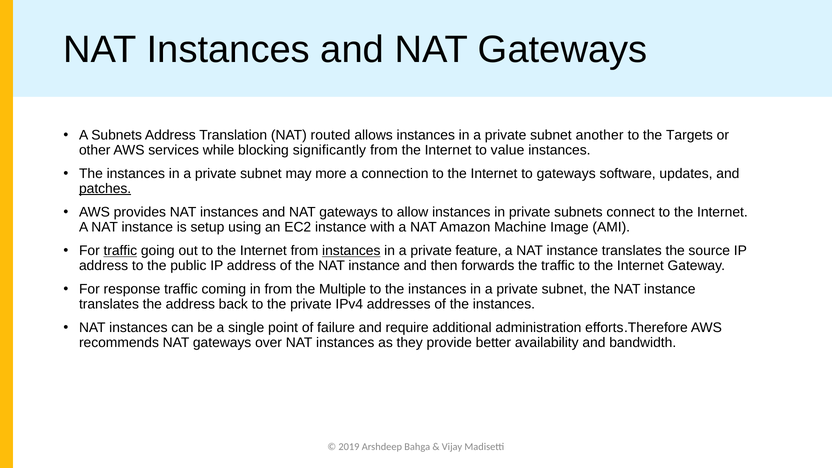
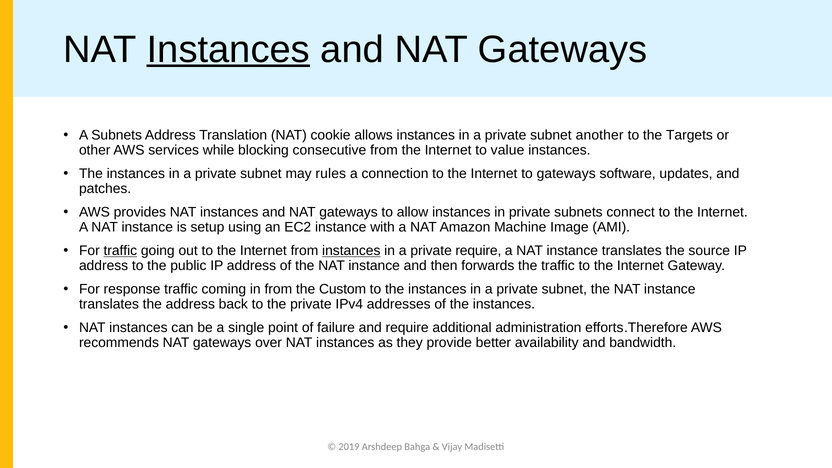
Instances at (228, 49) underline: none -> present
routed: routed -> cookie
significantly: significantly -> consecutive
more: more -> rules
patches underline: present -> none
private feature: feature -> require
Multiple: Multiple -> Custom
